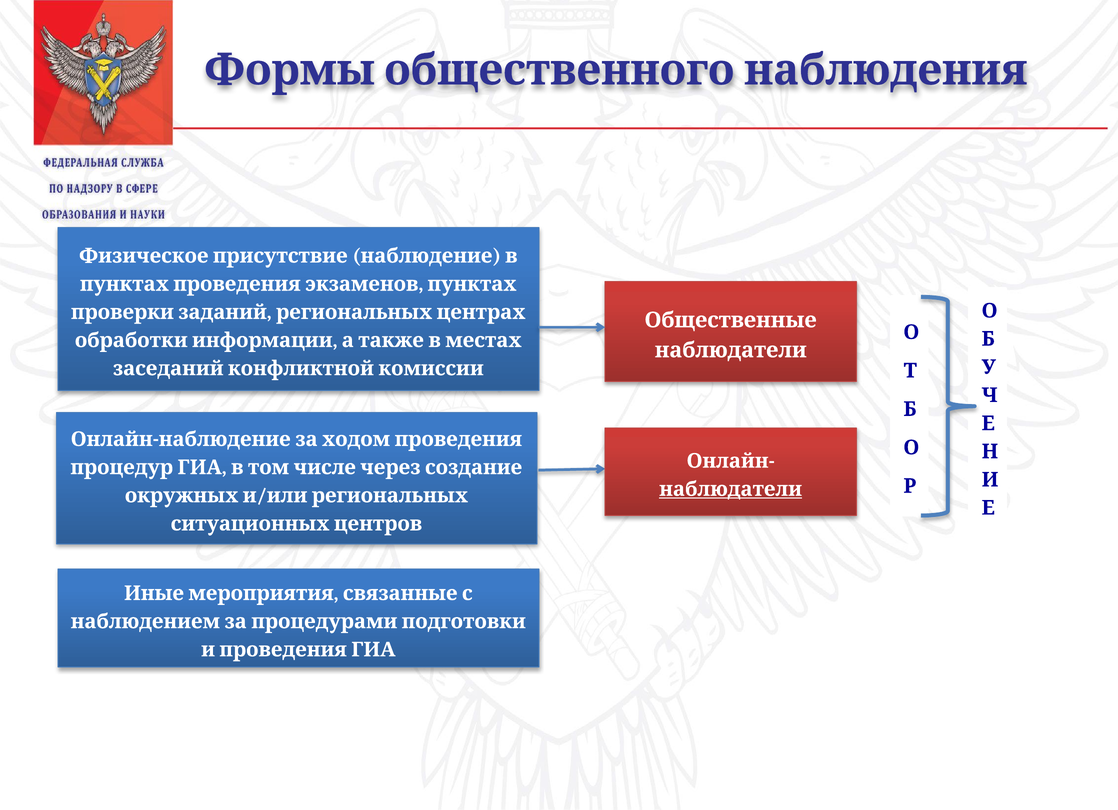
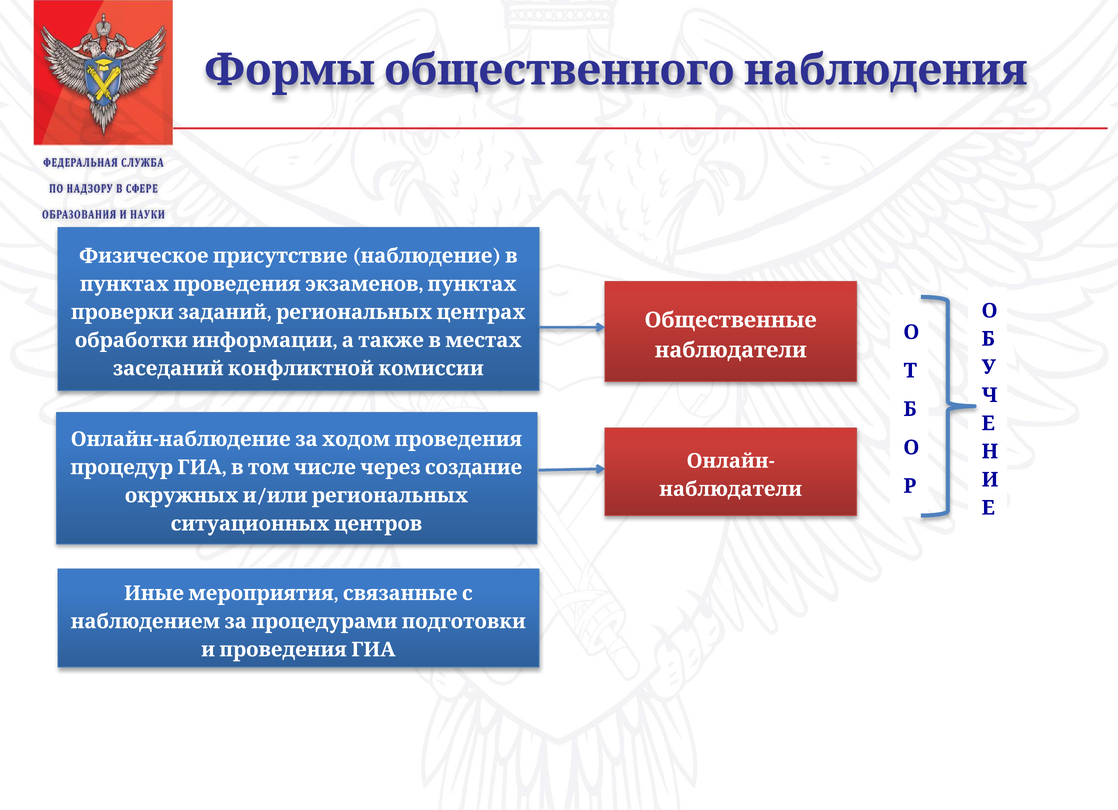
наблюдатели at (731, 489) underline: present -> none
